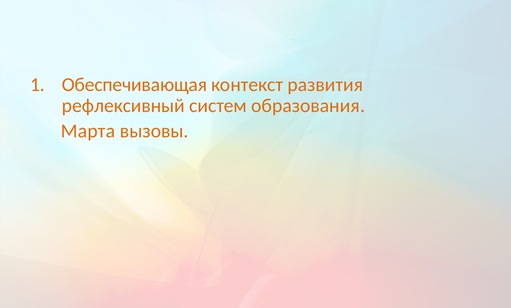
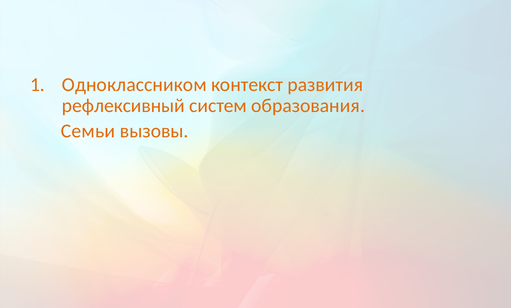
Обеспечивающая: Обеспечивающая -> Одноклассником
Марта: Марта -> Семьи
